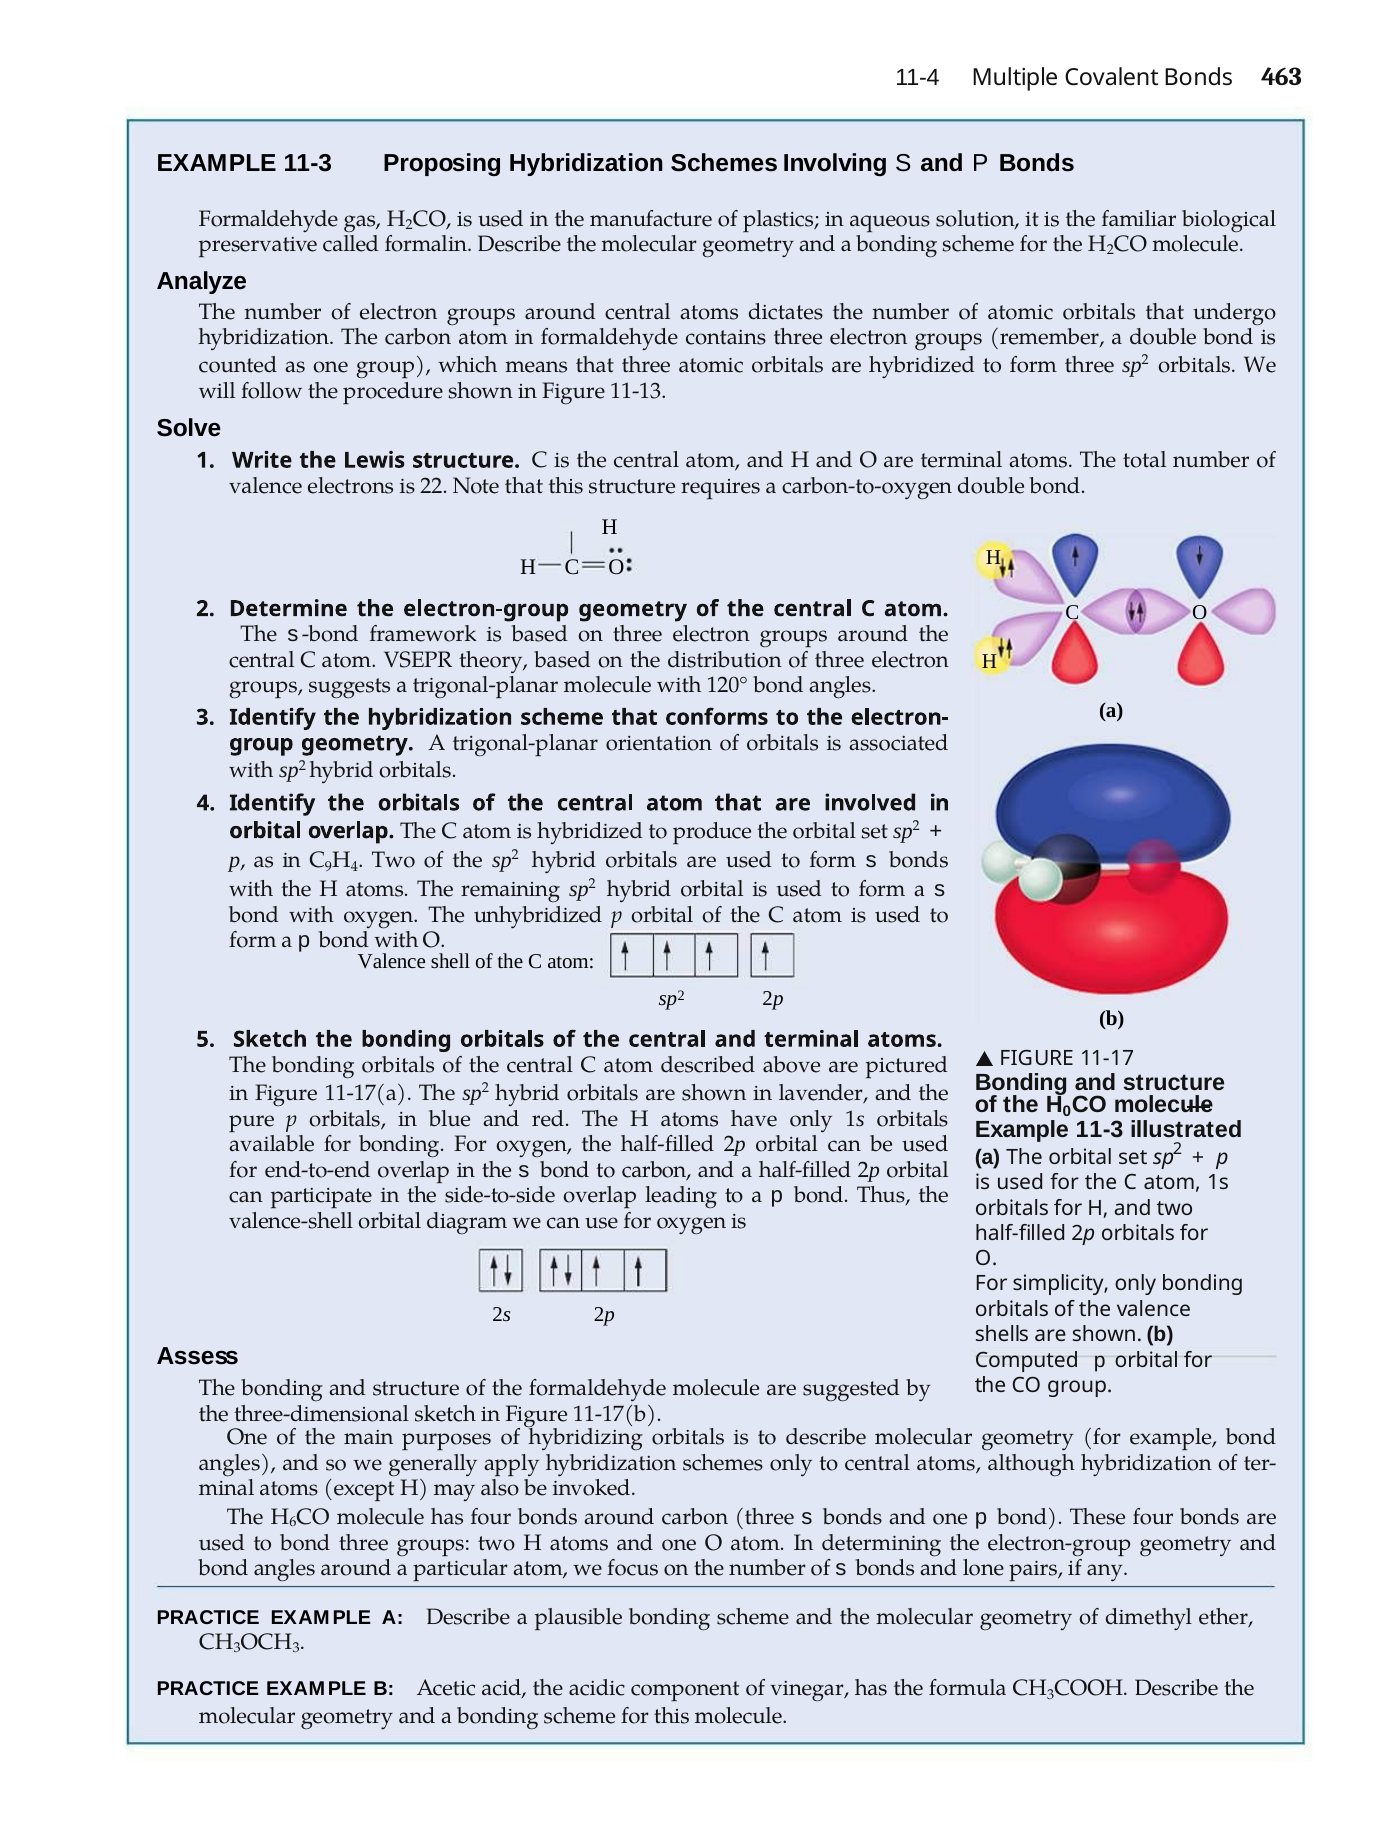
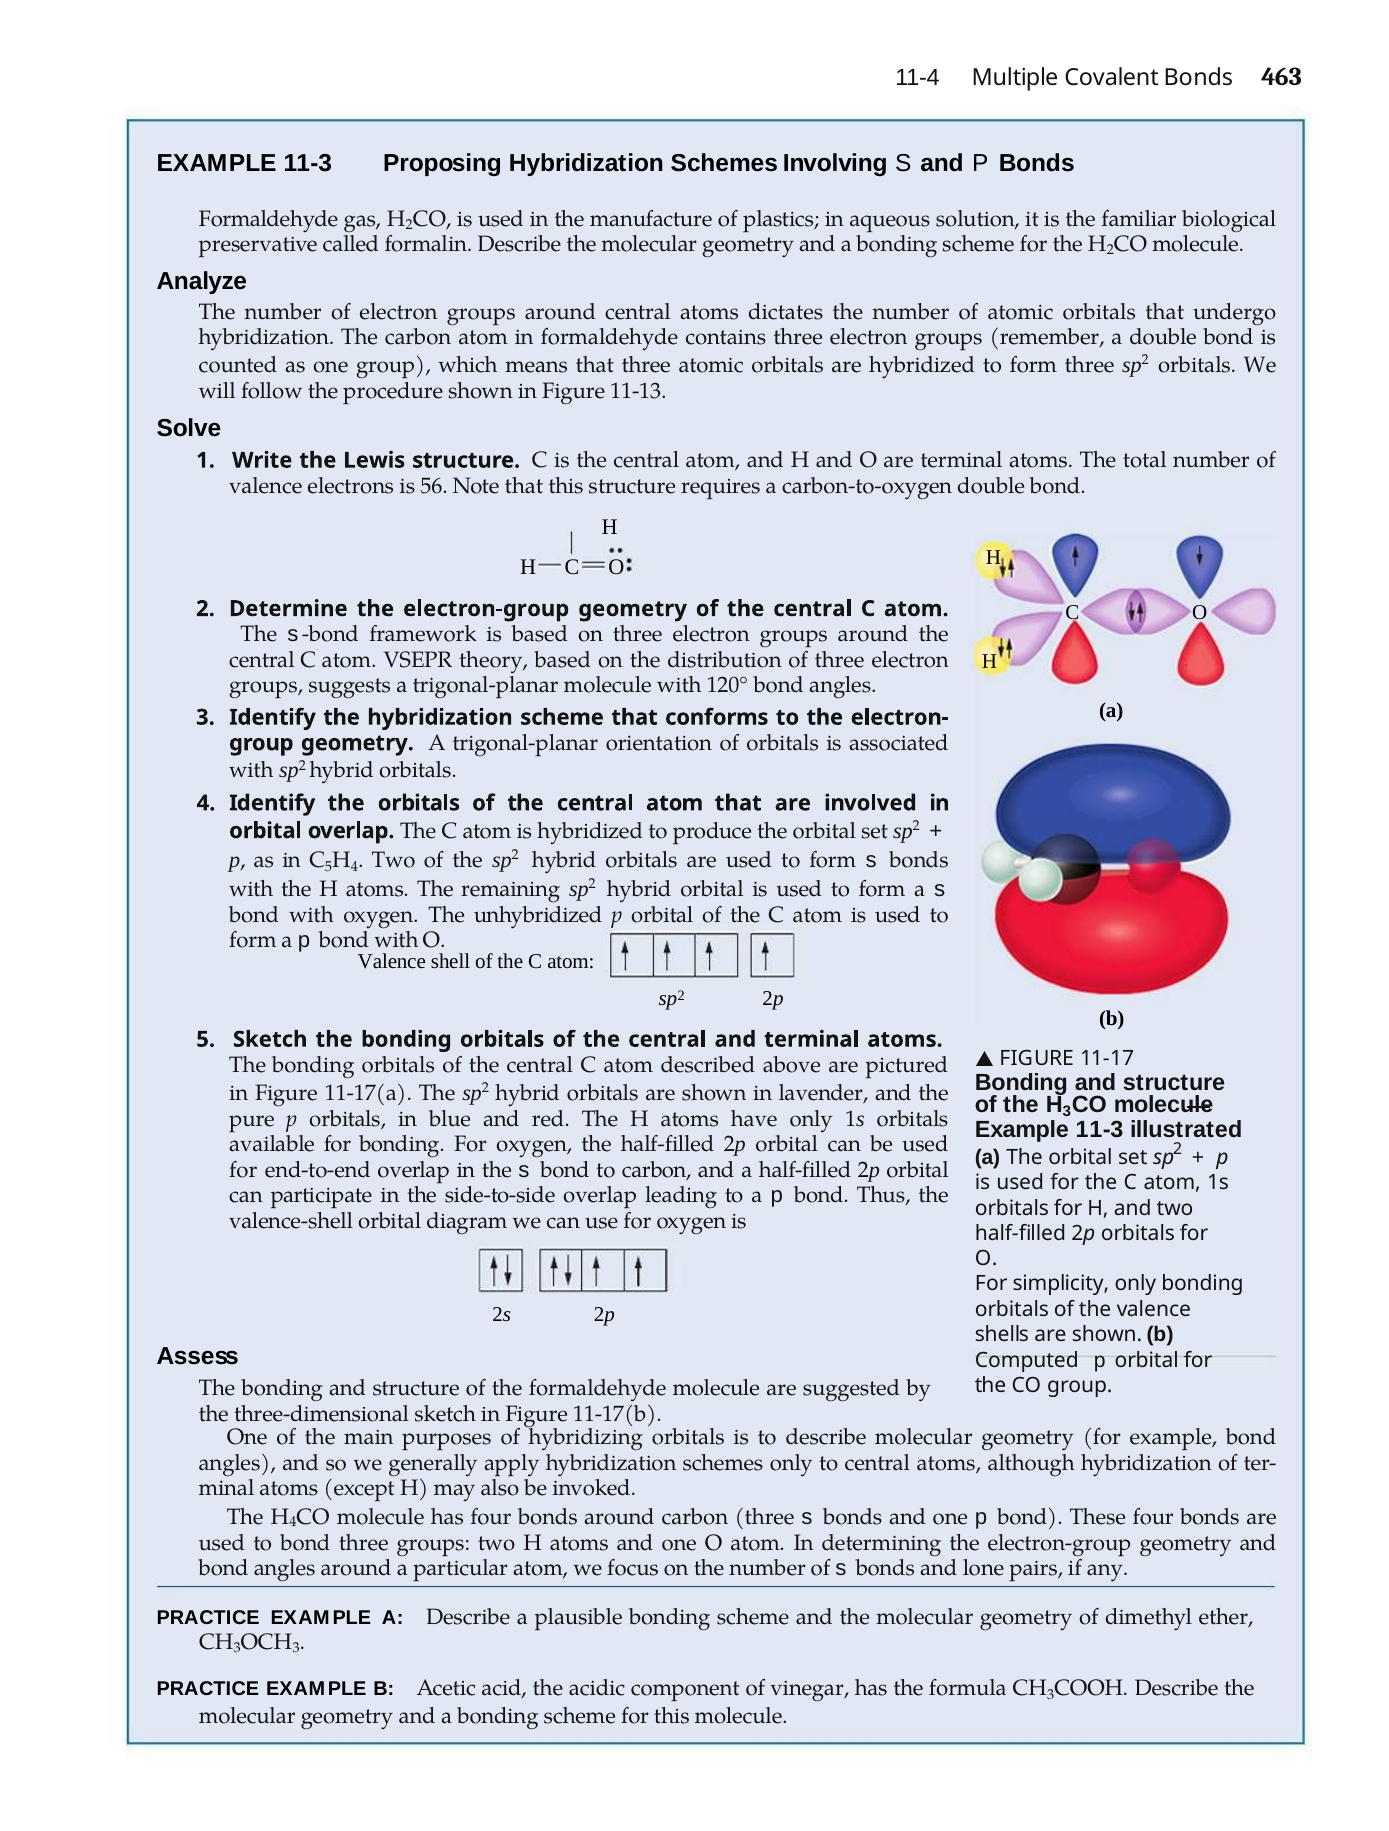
22: 22 -> 56
C 9: 9 -> 5
H 0: 0 -> 3
The H 6: 6 -> 4
